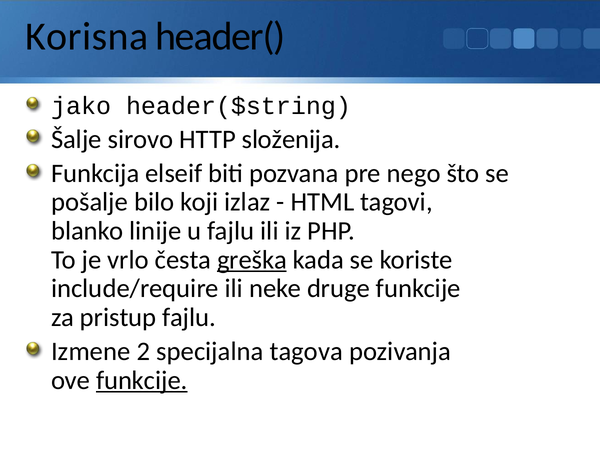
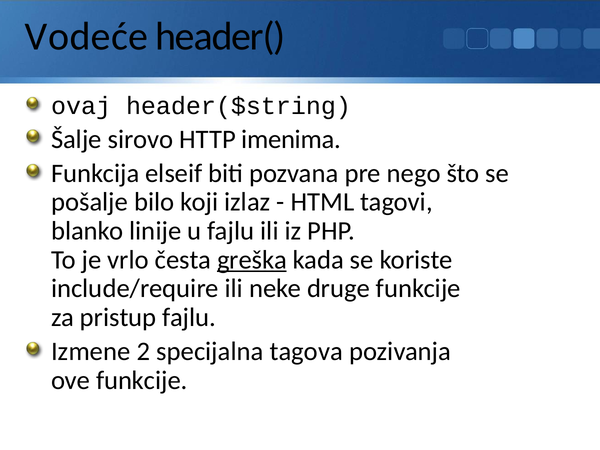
Korisna: Korisna -> Vodeće
jako: jako -> ovaj
složenija: složenija -> imenima
funkcije at (142, 380) underline: present -> none
